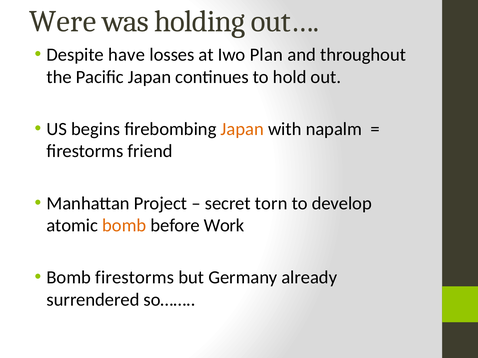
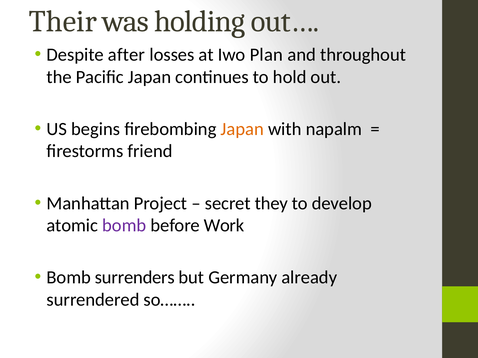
Were: Were -> Their
have: have -> after
torn: torn -> they
bomb at (124, 226) colour: orange -> purple
Bomb firestorms: firestorms -> surrenders
